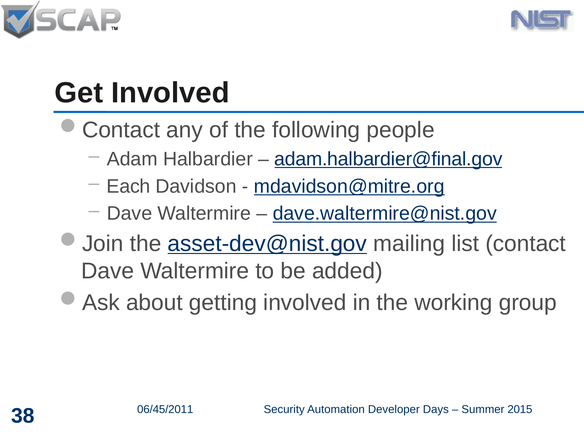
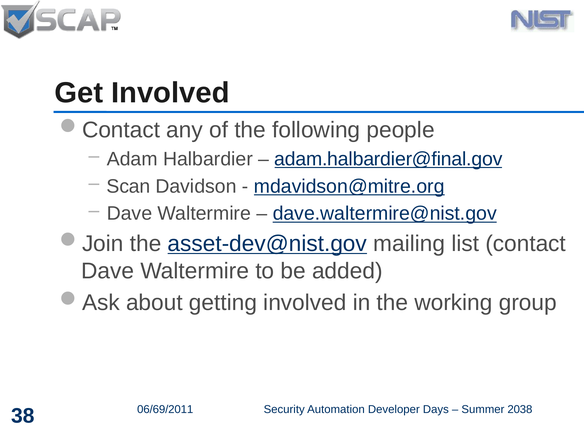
Each: Each -> Scan
06/45/2011: 06/45/2011 -> 06/69/2011
2015: 2015 -> 2038
